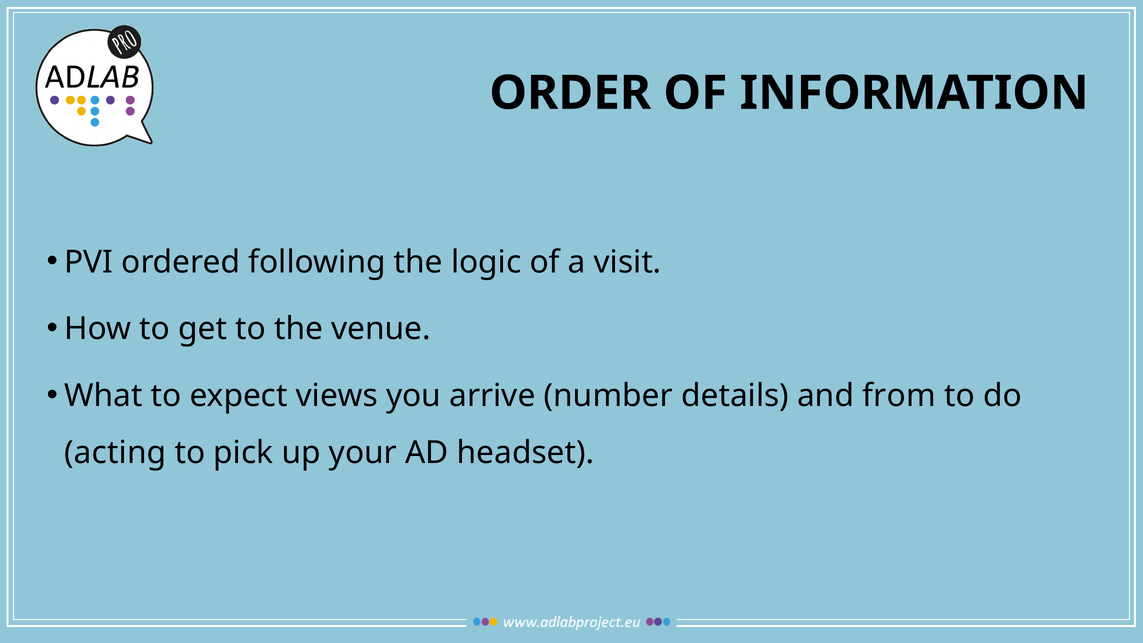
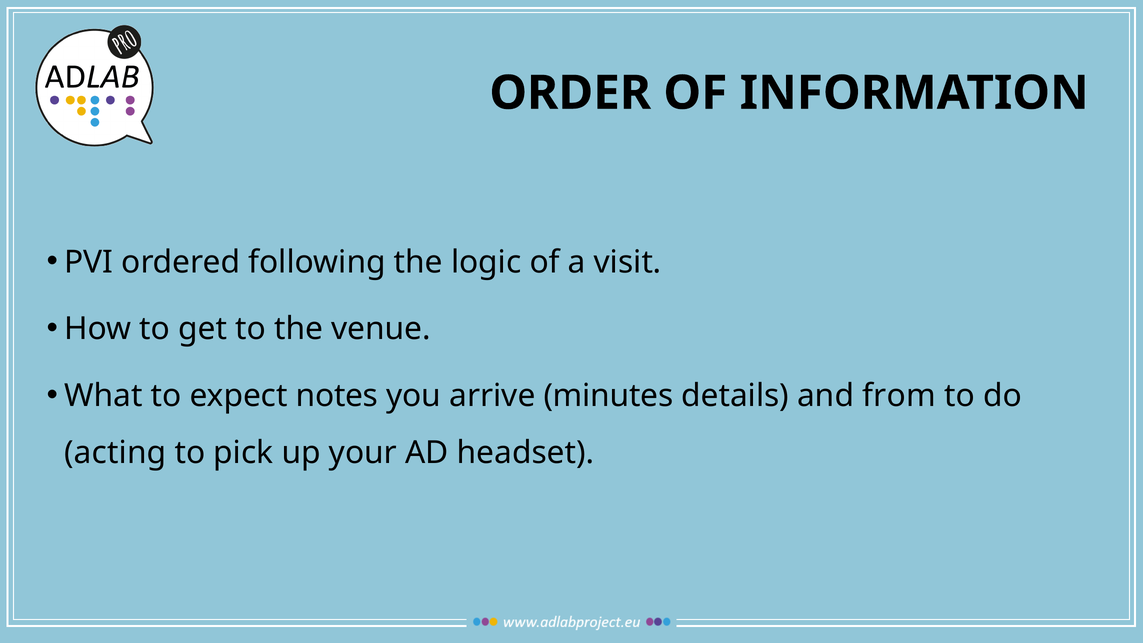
views: views -> notes
number: number -> minutes
